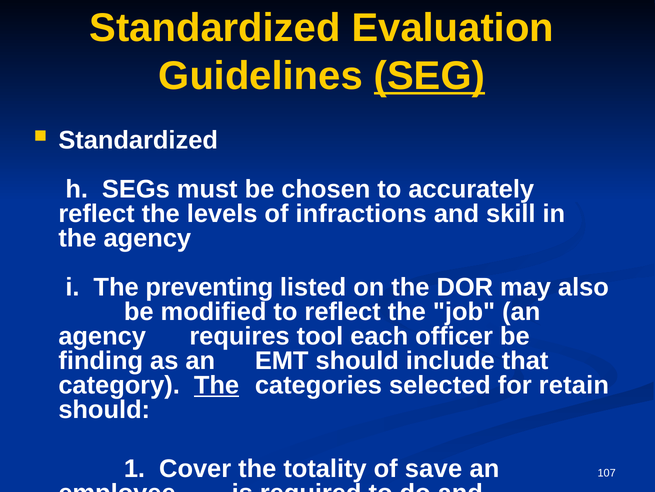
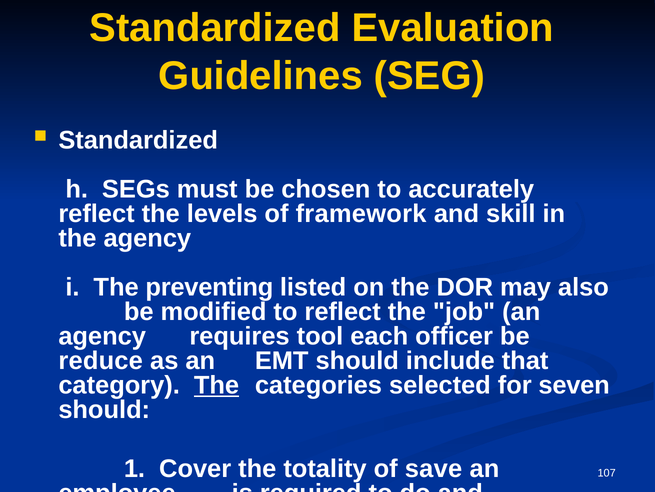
SEG underline: present -> none
infractions: infractions -> framework
finding: finding -> reduce
retain: retain -> seven
